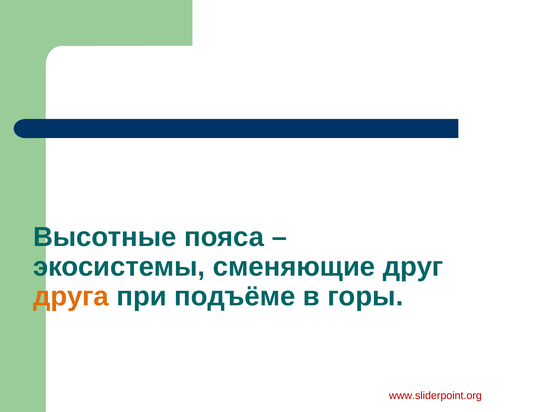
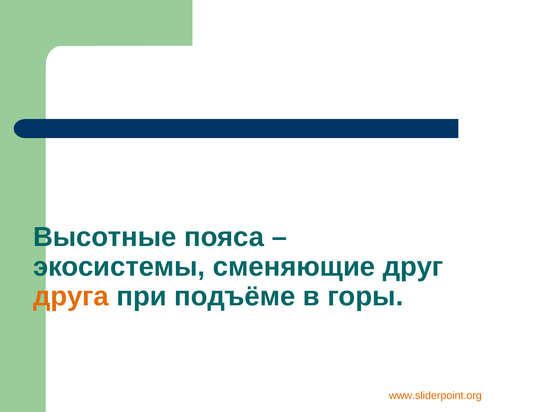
www.sliderpoint.org colour: red -> orange
